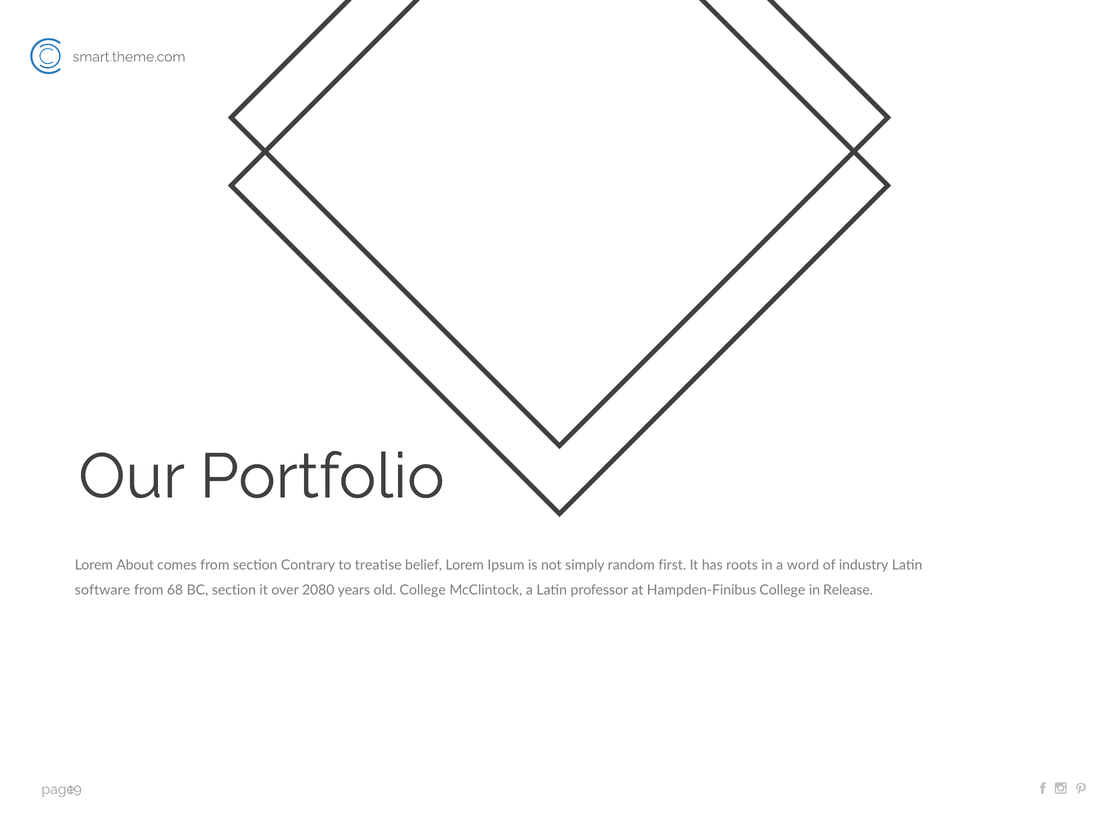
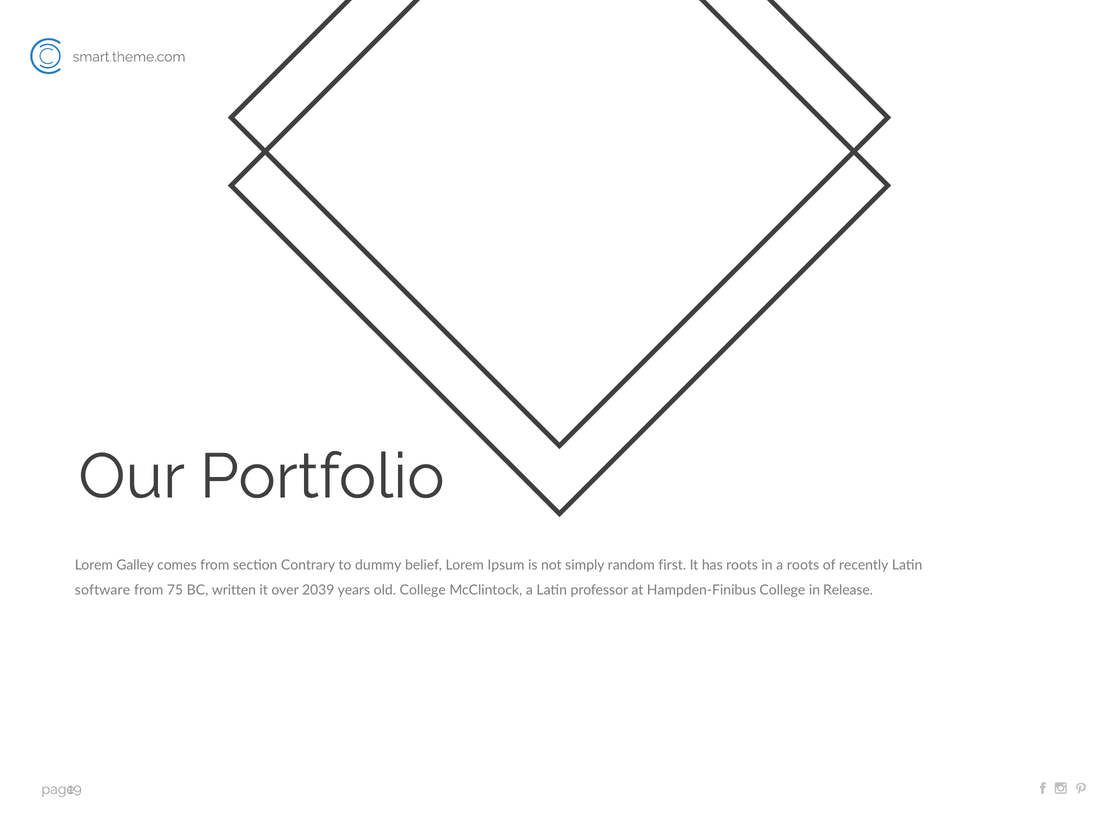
About: About -> Galley
treatise: treatise -> dummy
a word: word -> roots
industry: industry -> recently
68: 68 -> 75
BC section: section -> written
2080: 2080 -> 2039
